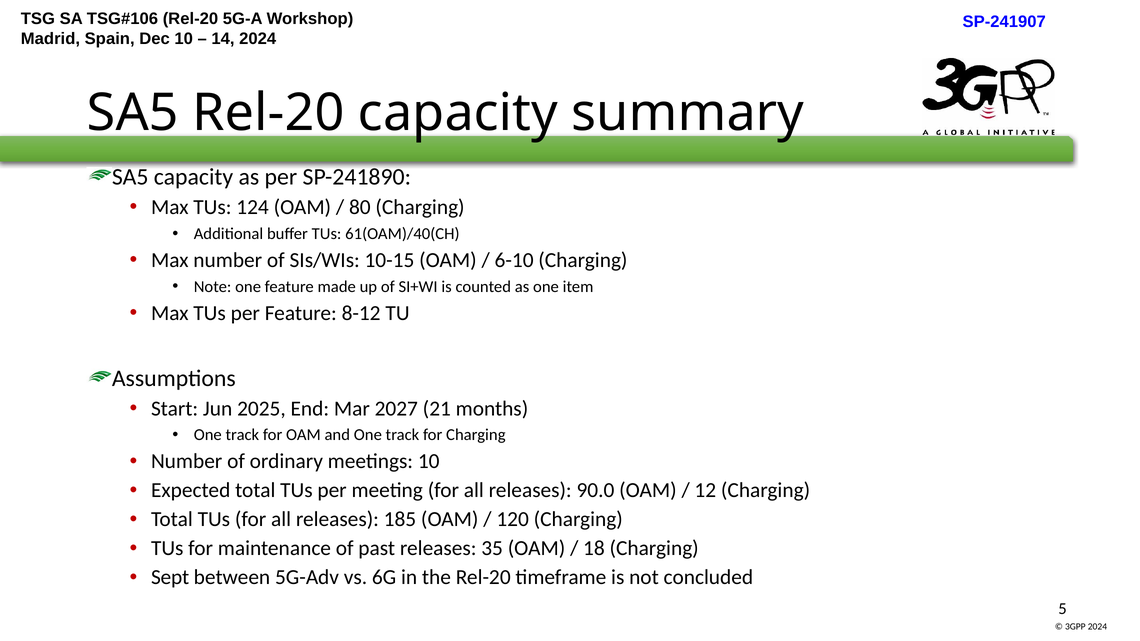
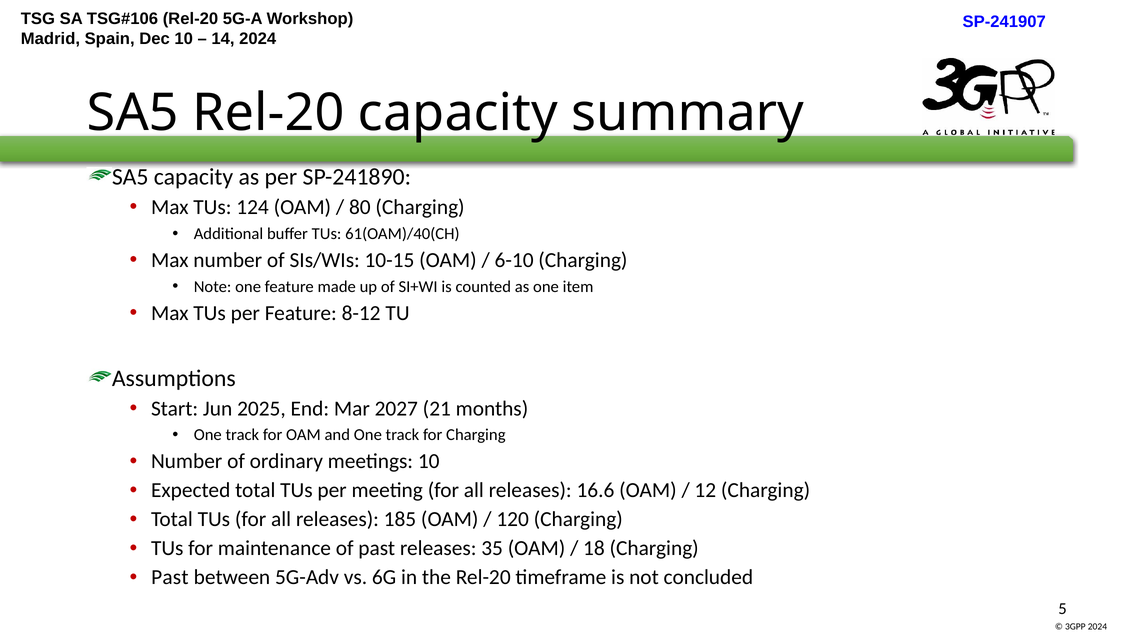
90.0: 90.0 -> 16.6
Sept at (170, 578): Sept -> Past
